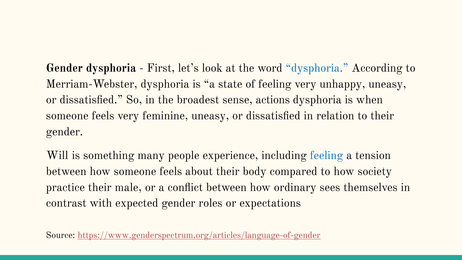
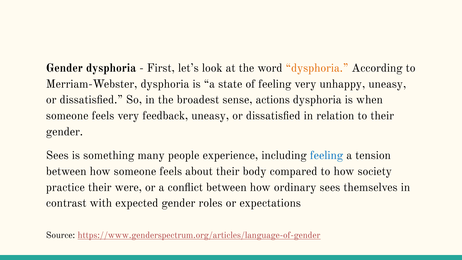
dysphoria at (317, 68) colour: blue -> orange
feminine: feminine -> feedback
Will at (57, 155): Will -> Sees
male: male -> were
